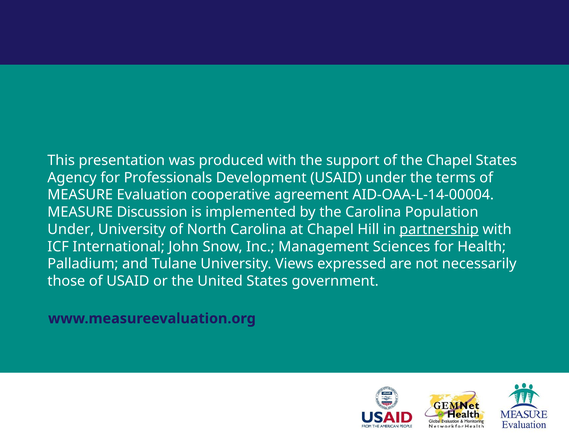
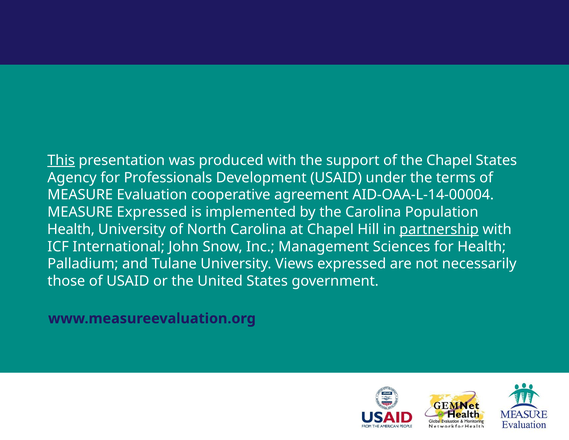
This underline: none -> present
MEASURE Discussion: Discussion -> Expressed
Under at (71, 229): Under -> Health
